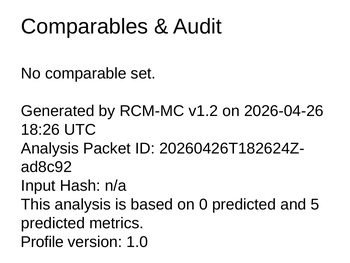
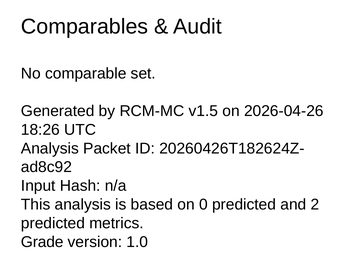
v1.2: v1.2 -> v1.5
5: 5 -> 2
Profile: Profile -> Grade
